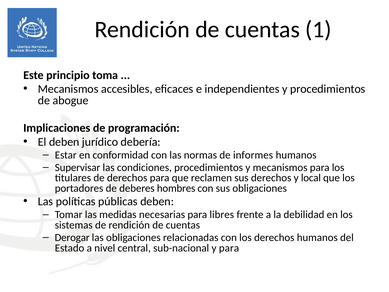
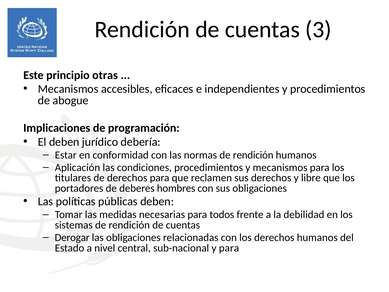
1: 1 -> 3
toma: toma -> otras
normas de informes: informes -> rendición
Supervisar: Supervisar -> Aplicación
local: local -> libre
libres: libres -> todos
